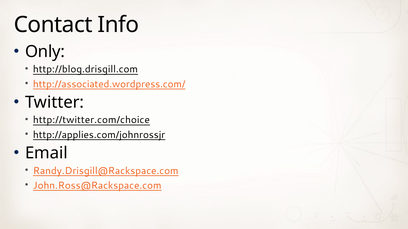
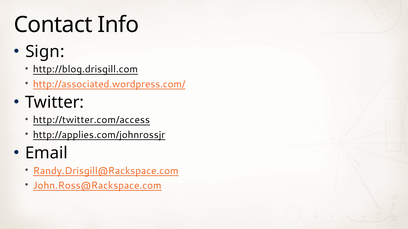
Only: Only -> Sign
http://twitter.com/choice: http://twitter.com/choice -> http://twitter.com/access
